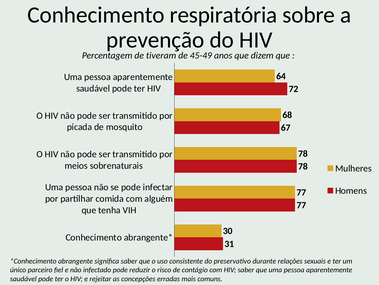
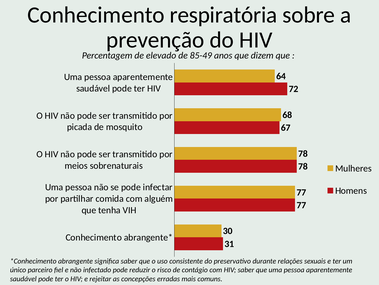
tiveram: tiveram -> elevado
45-49: 45-49 -> 85-49
